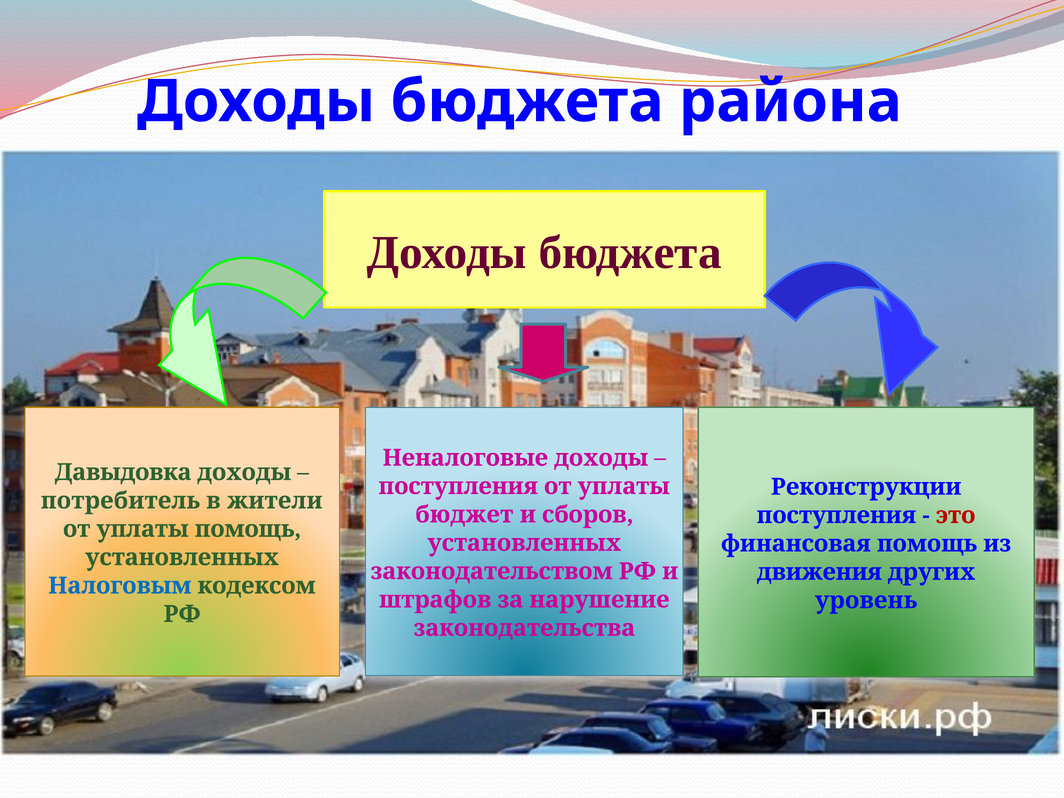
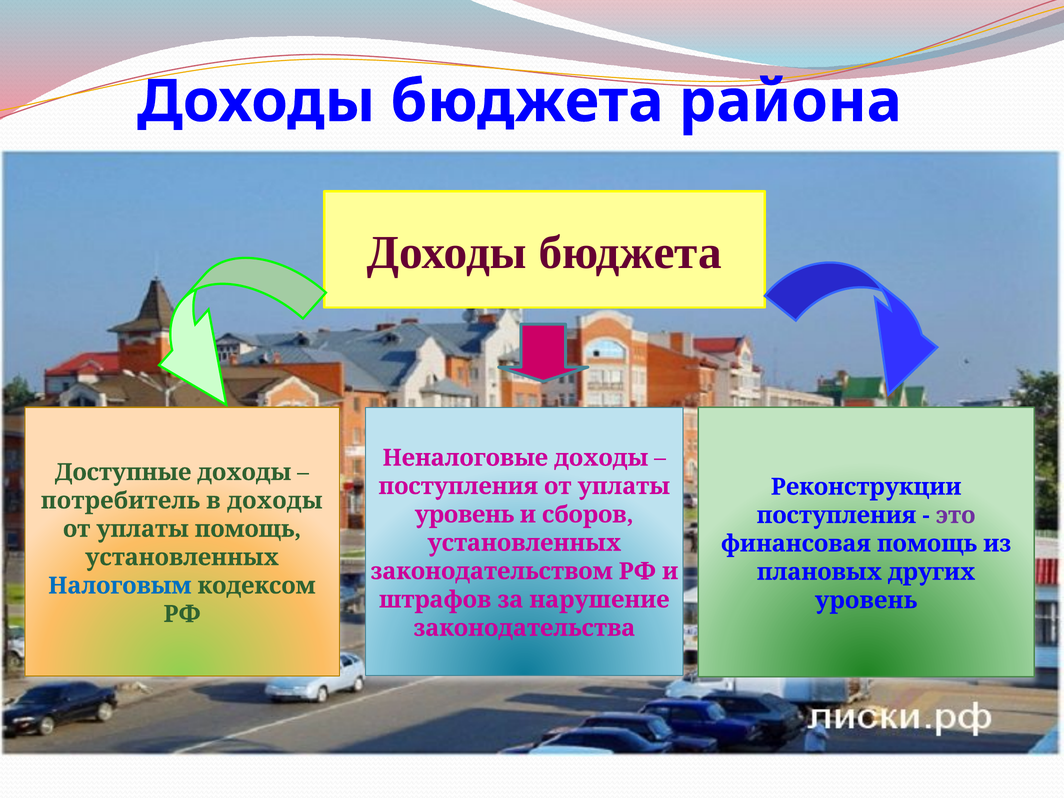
Давыдовка: Давыдовка -> Доступные
в жители: жители -> доходы
бюджет at (464, 515): бюджет -> уровень
это colour: red -> purple
движения: движения -> плановых
